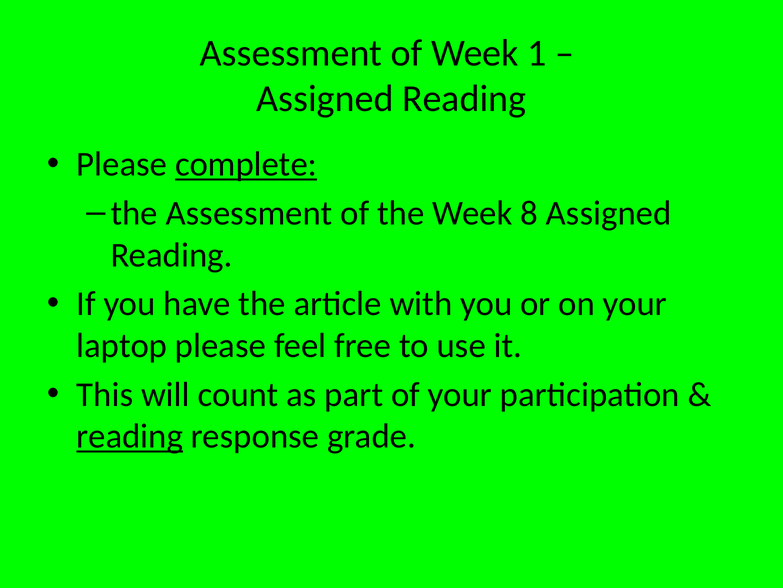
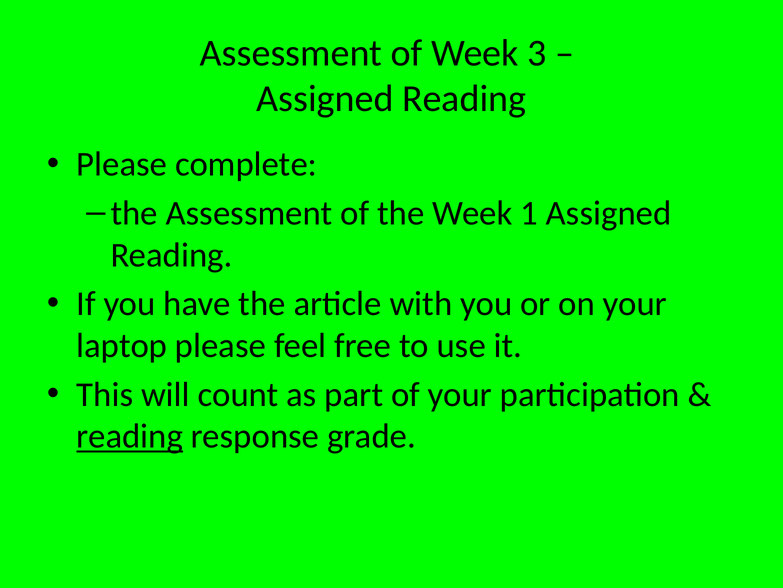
1: 1 -> 3
complete underline: present -> none
8: 8 -> 1
